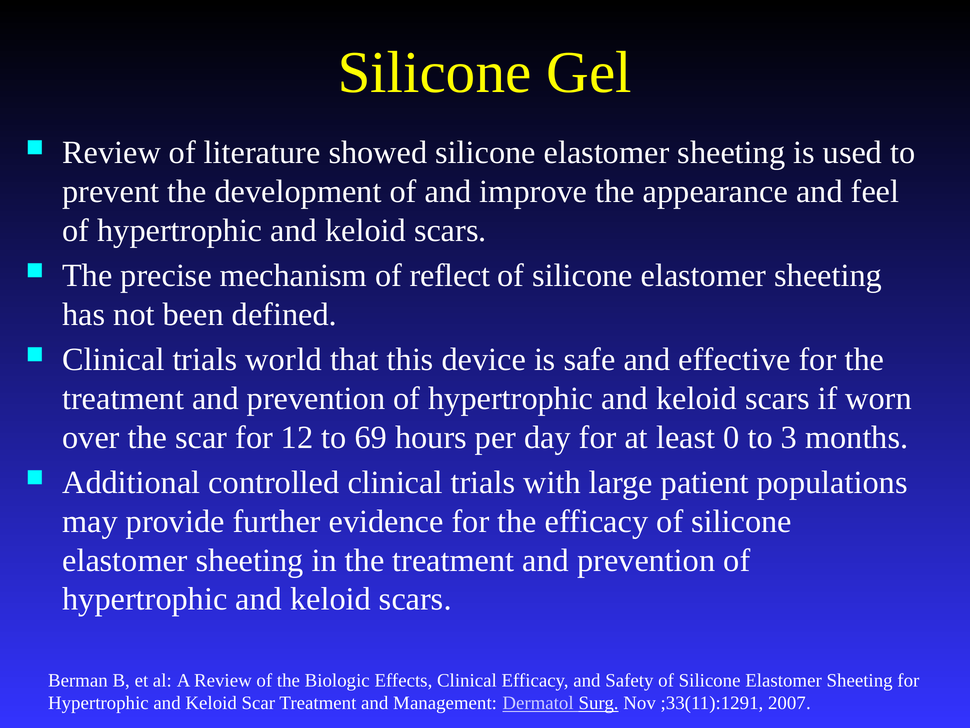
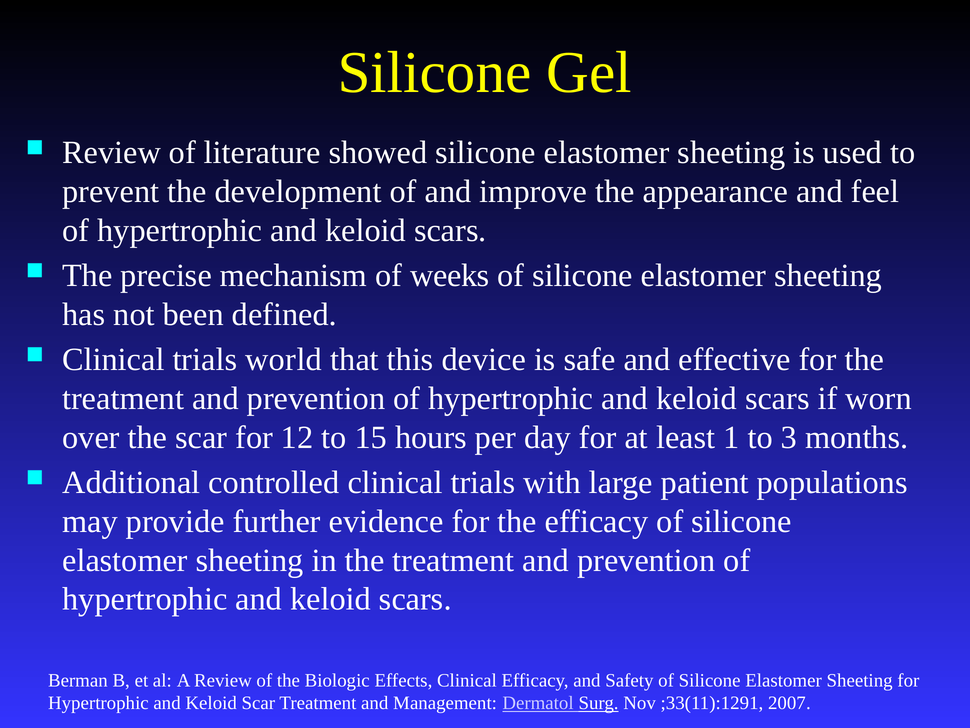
reflect: reflect -> weeks
69: 69 -> 15
0: 0 -> 1
